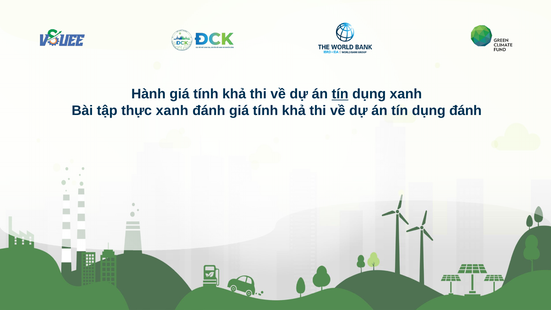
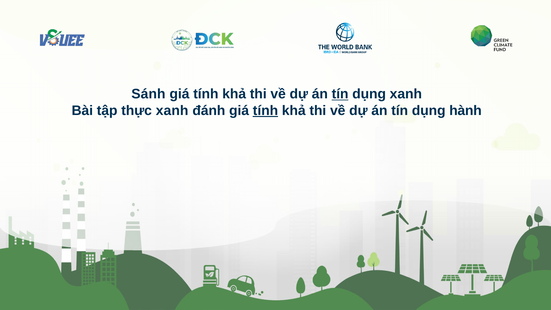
Hành: Hành -> Sánh
tính at (265, 111) underline: none -> present
dụng đánh: đánh -> hành
